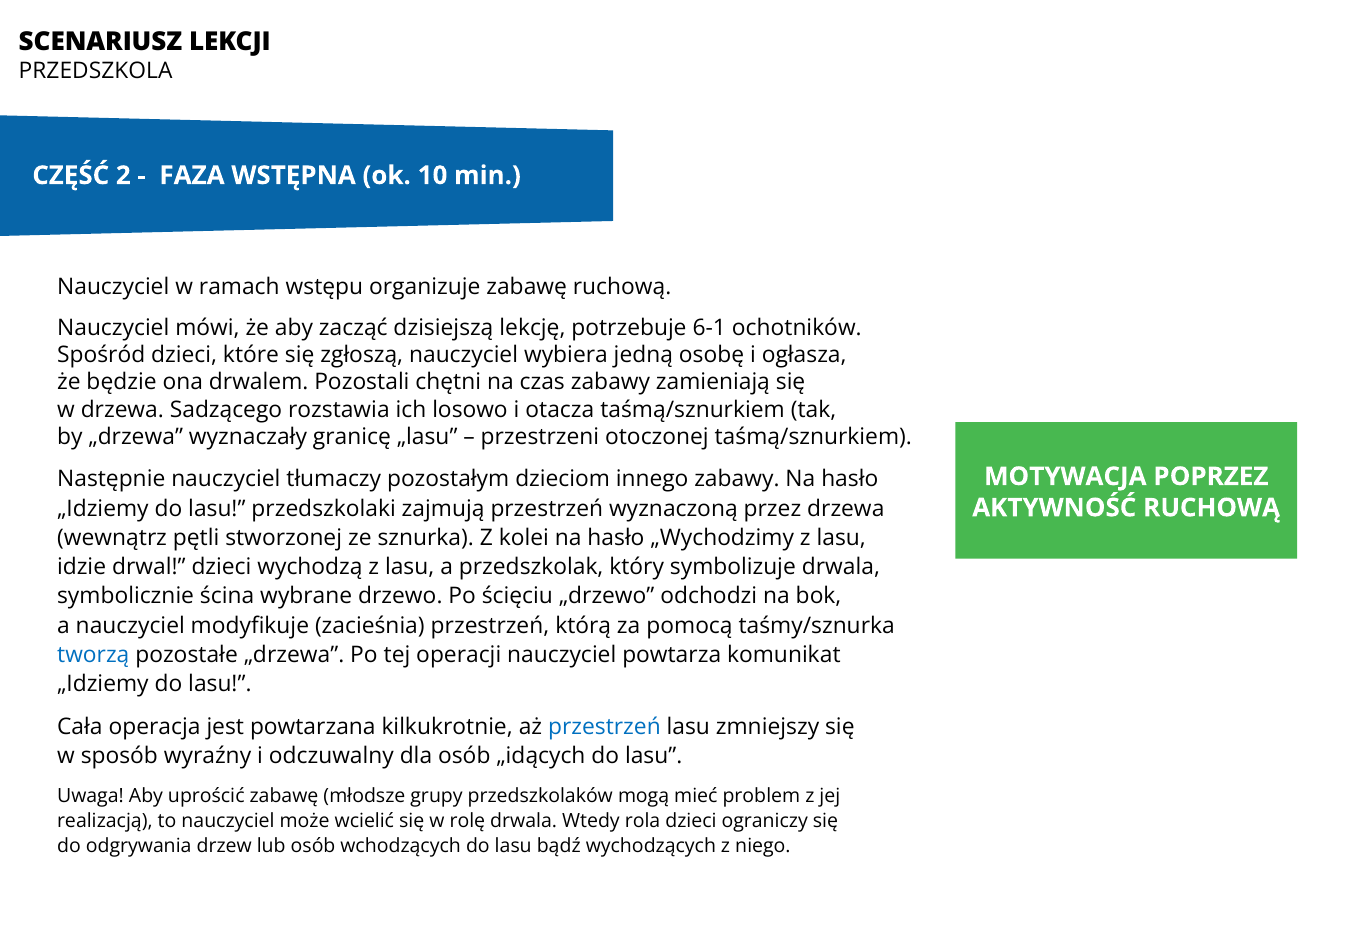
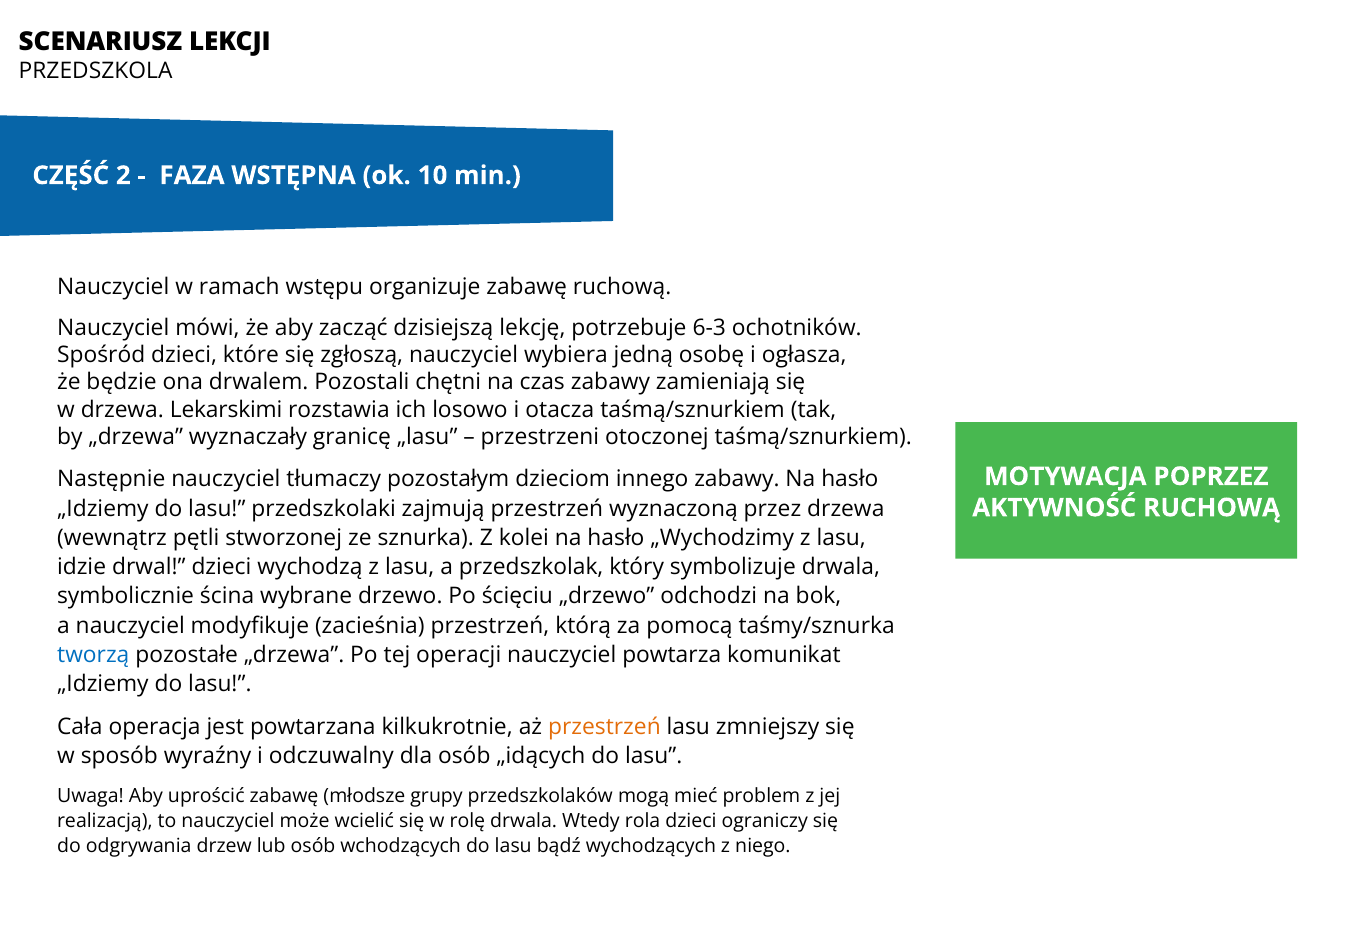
6-1: 6-1 -> 6-3
Sadzącego: Sadzącego -> Lekarskimi
przestrzeń at (604, 726) colour: blue -> orange
